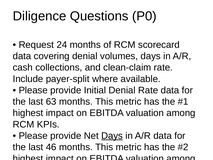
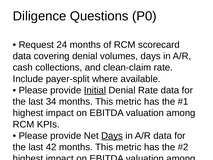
Initial underline: none -> present
63: 63 -> 34
46: 46 -> 42
